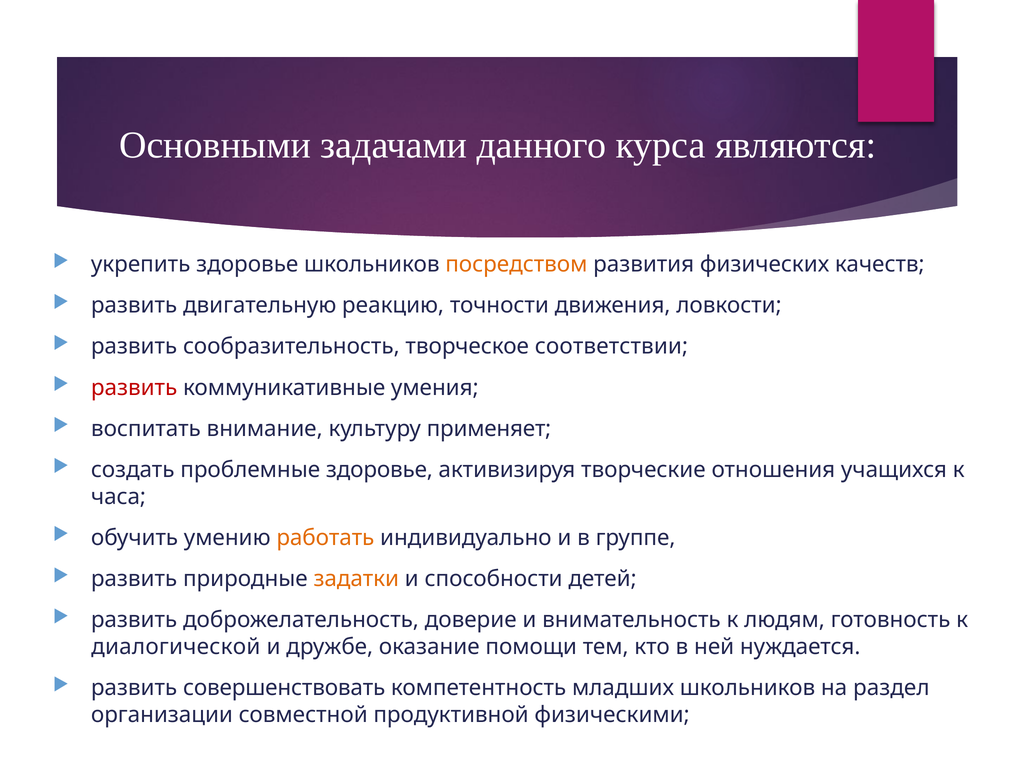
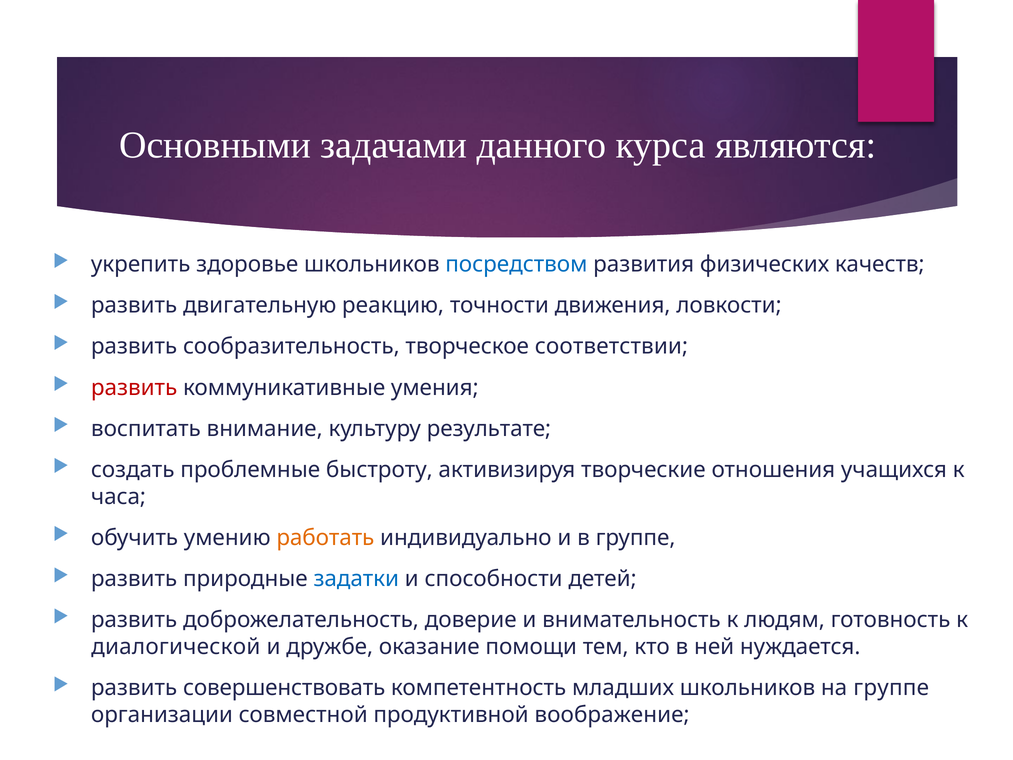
посредством colour: orange -> blue
применяет: применяет -> результате
проблемные здоровье: здоровье -> быстроту
задатки colour: orange -> blue
на раздел: раздел -> группе
физическими: физическими -> воображение
